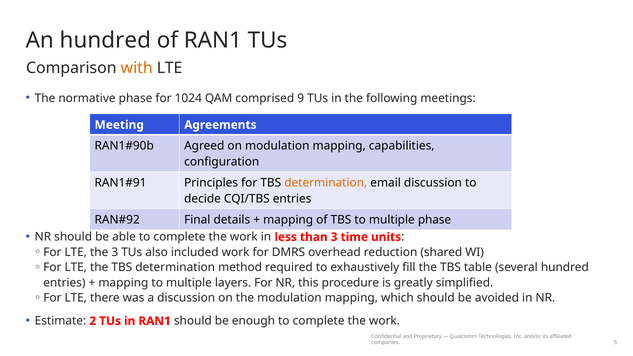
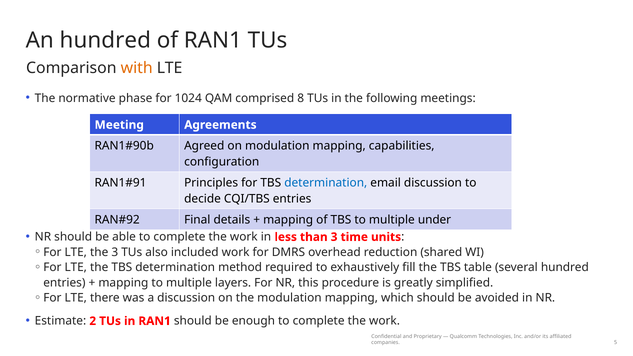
9: 9 -> 8
determination at (326, 183) colour: orange -> blue
multiple phase: phase -> under
